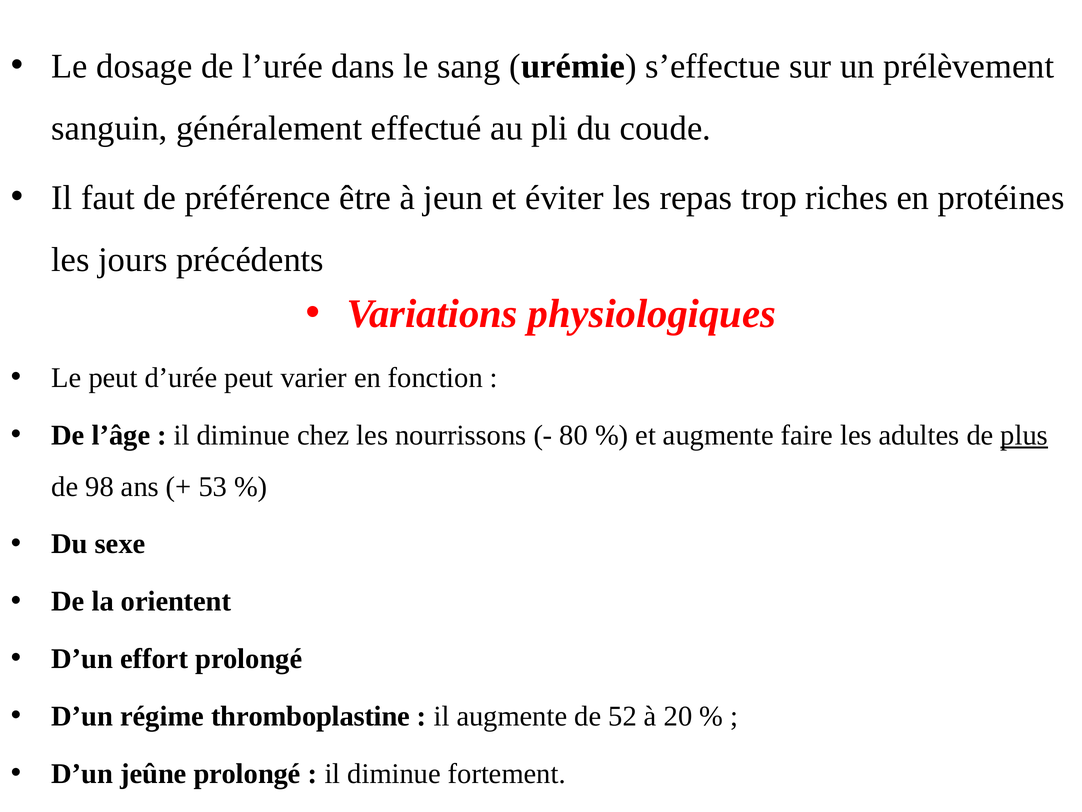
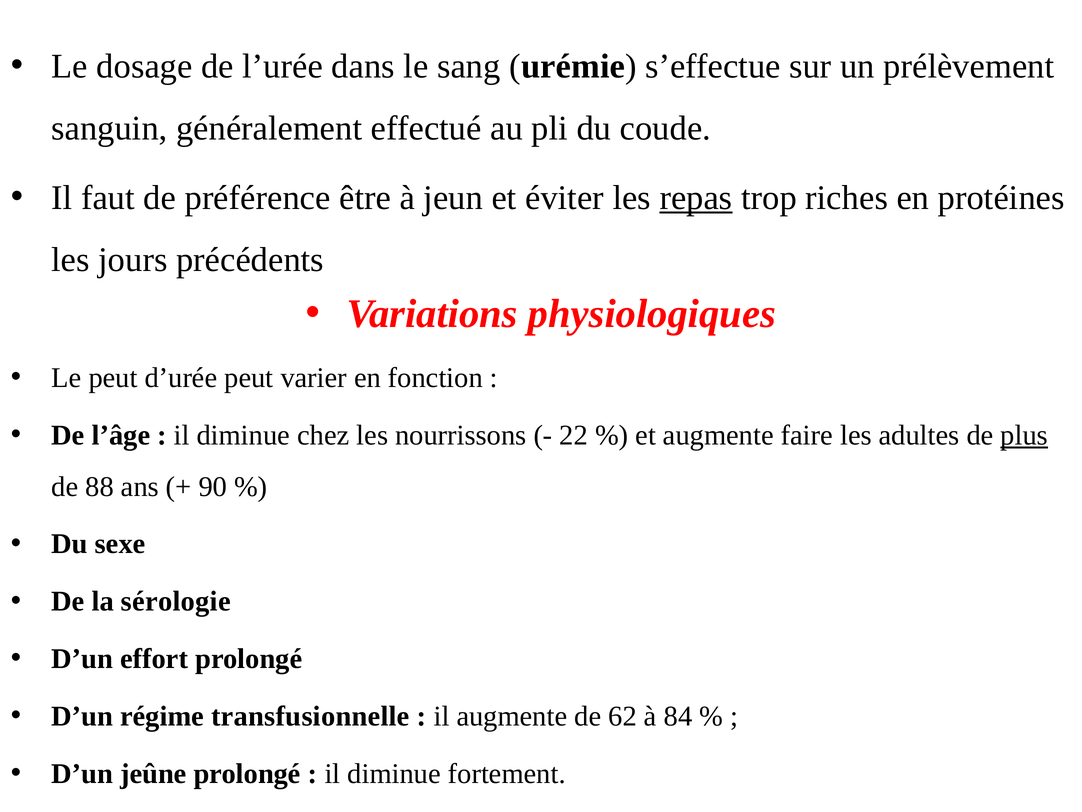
repas underline: none -> present
80: 80 -> 22
98: 98 -> 88
53: 53 -> 90
orientent: orientent -> sérologie
thromboplastine: thromboplastine -> transfusionnelle
52: 52 -> 62
20: 20 -> 84
